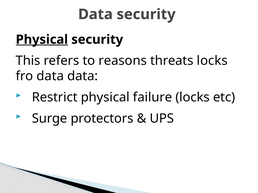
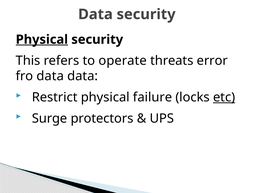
reasons: reasons -> operate
threats locks: locks -> error
etc underline: none -> present
